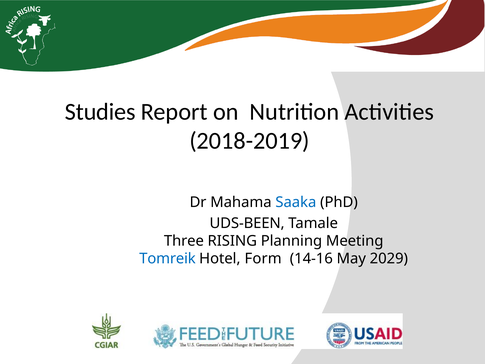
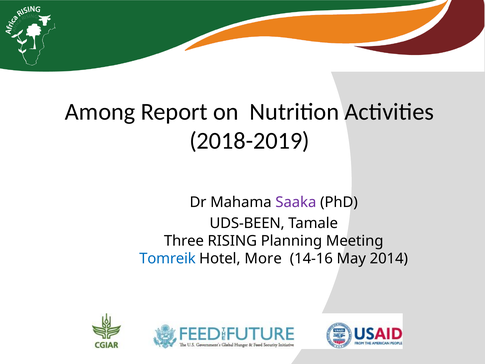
Studies: Studies -> Among
Saaka colour: blue -> purple
Form: Form -> More
2029: 2029 -> 2014
